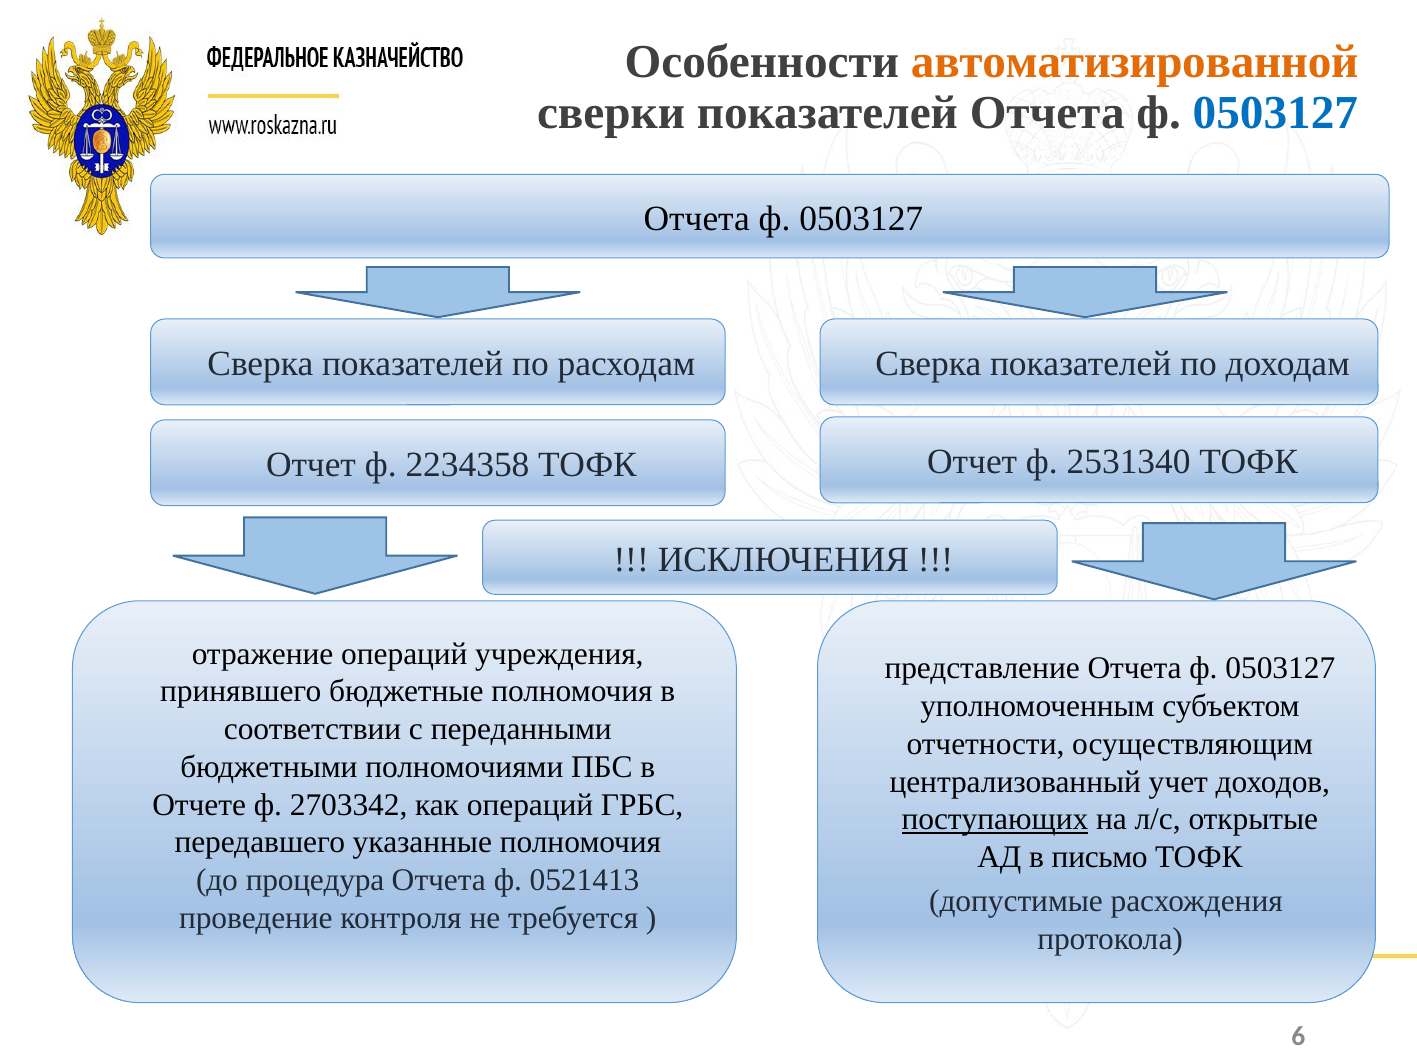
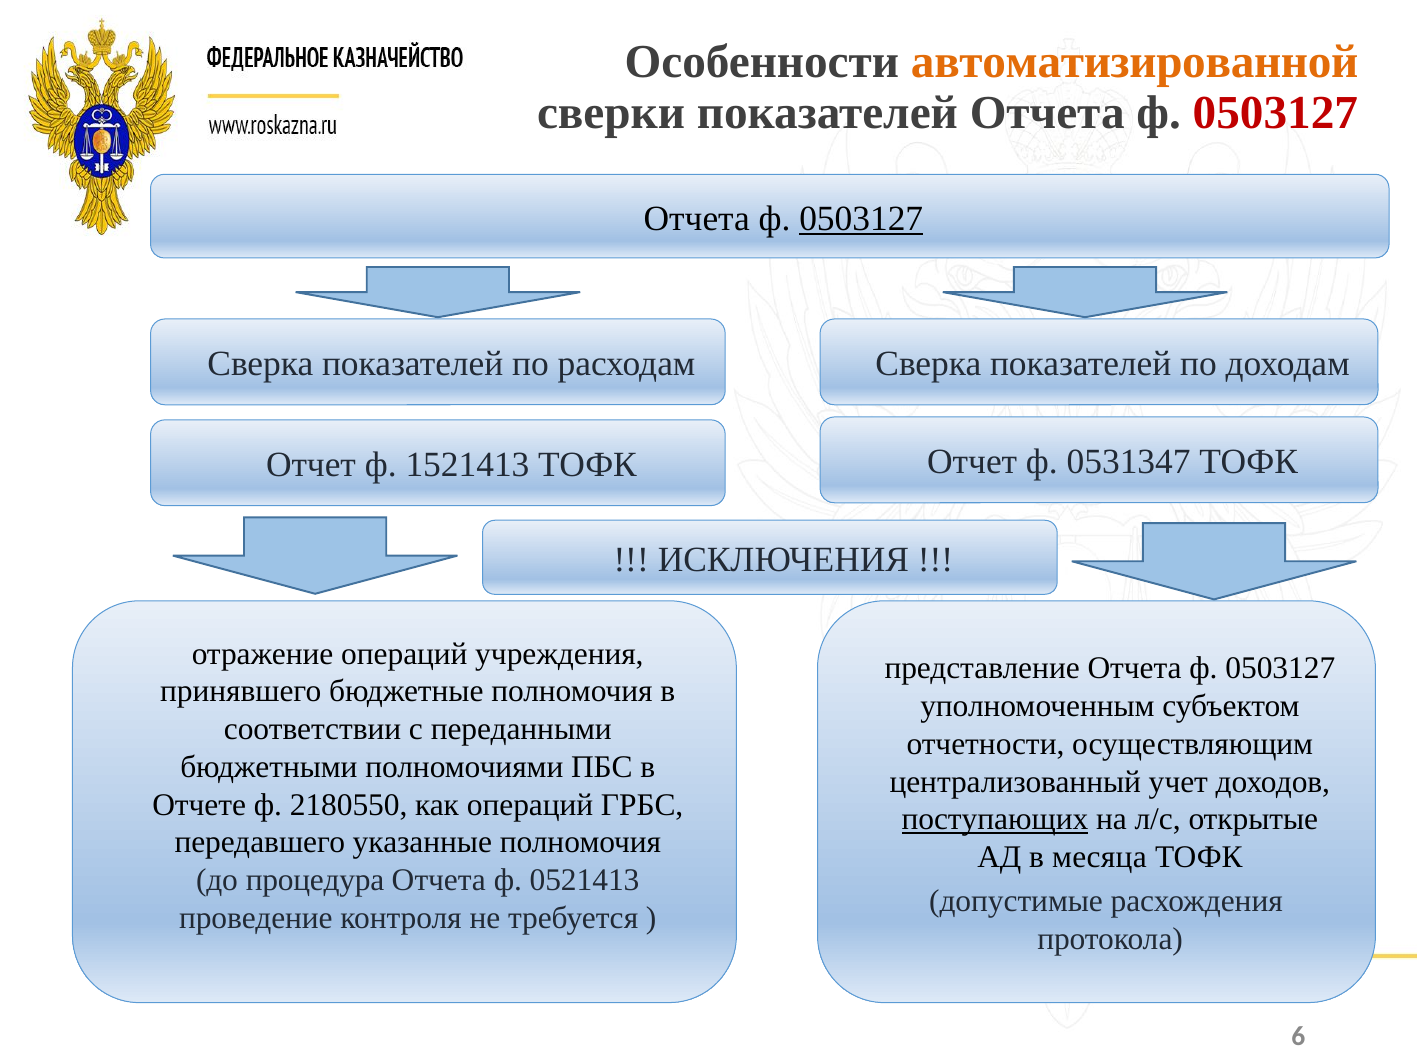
0503127 at (1275, 113) colour: blue -> red
0503127 at (861, 218) underline: none -> present
2531340: 2531340 -> 0531347
2234358: 2234358 -> 1521413
2703342: 2703342 -> 2180550
письмо: письмо -> месяца
